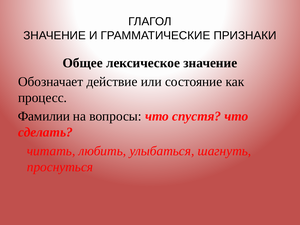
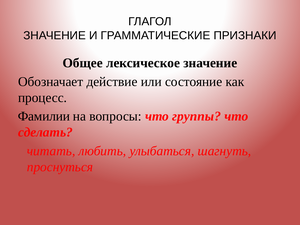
спустя: спустя -> группы
